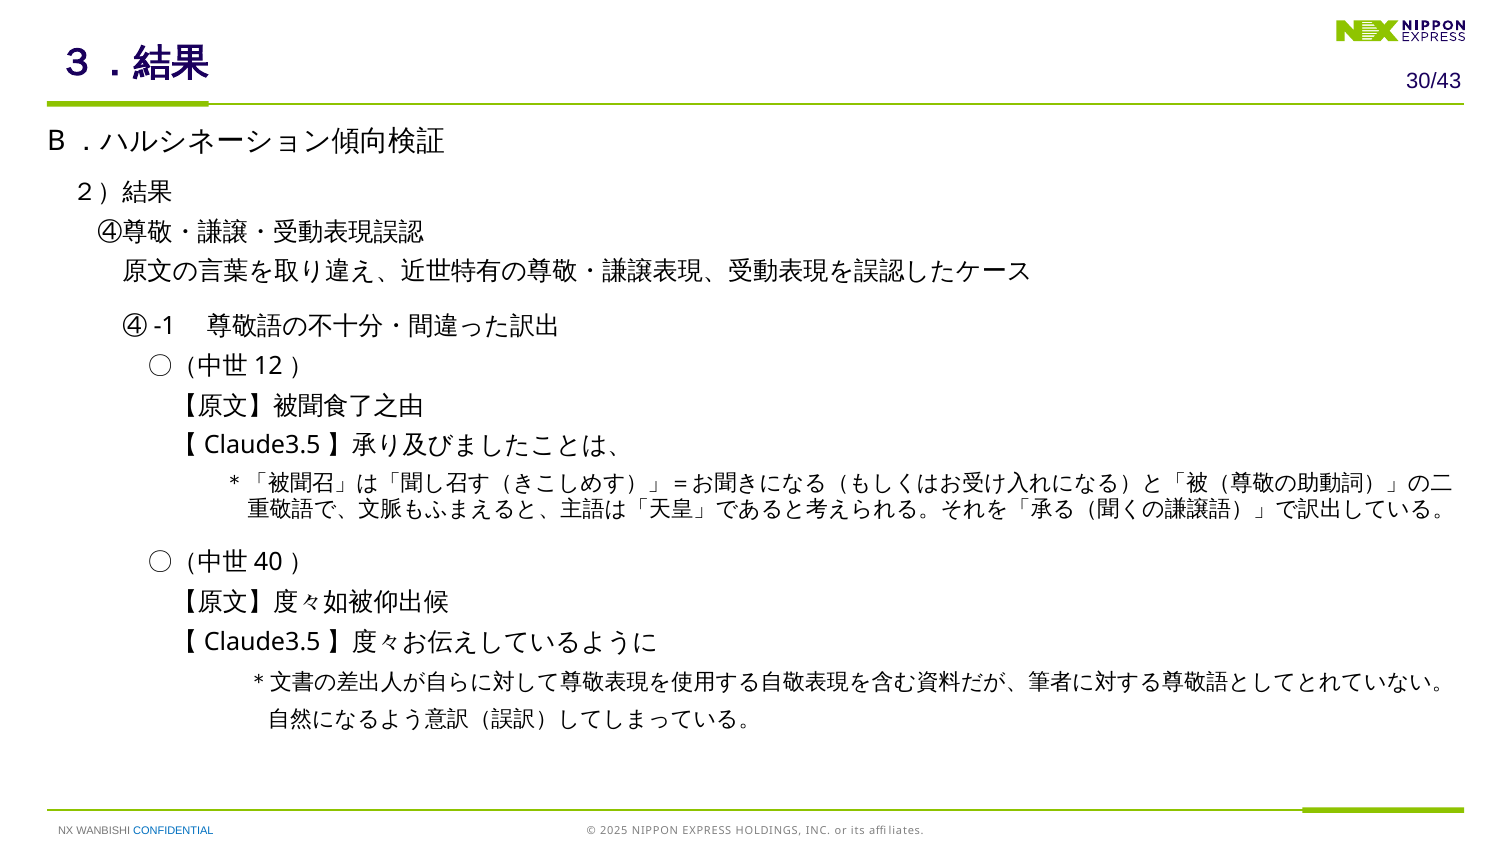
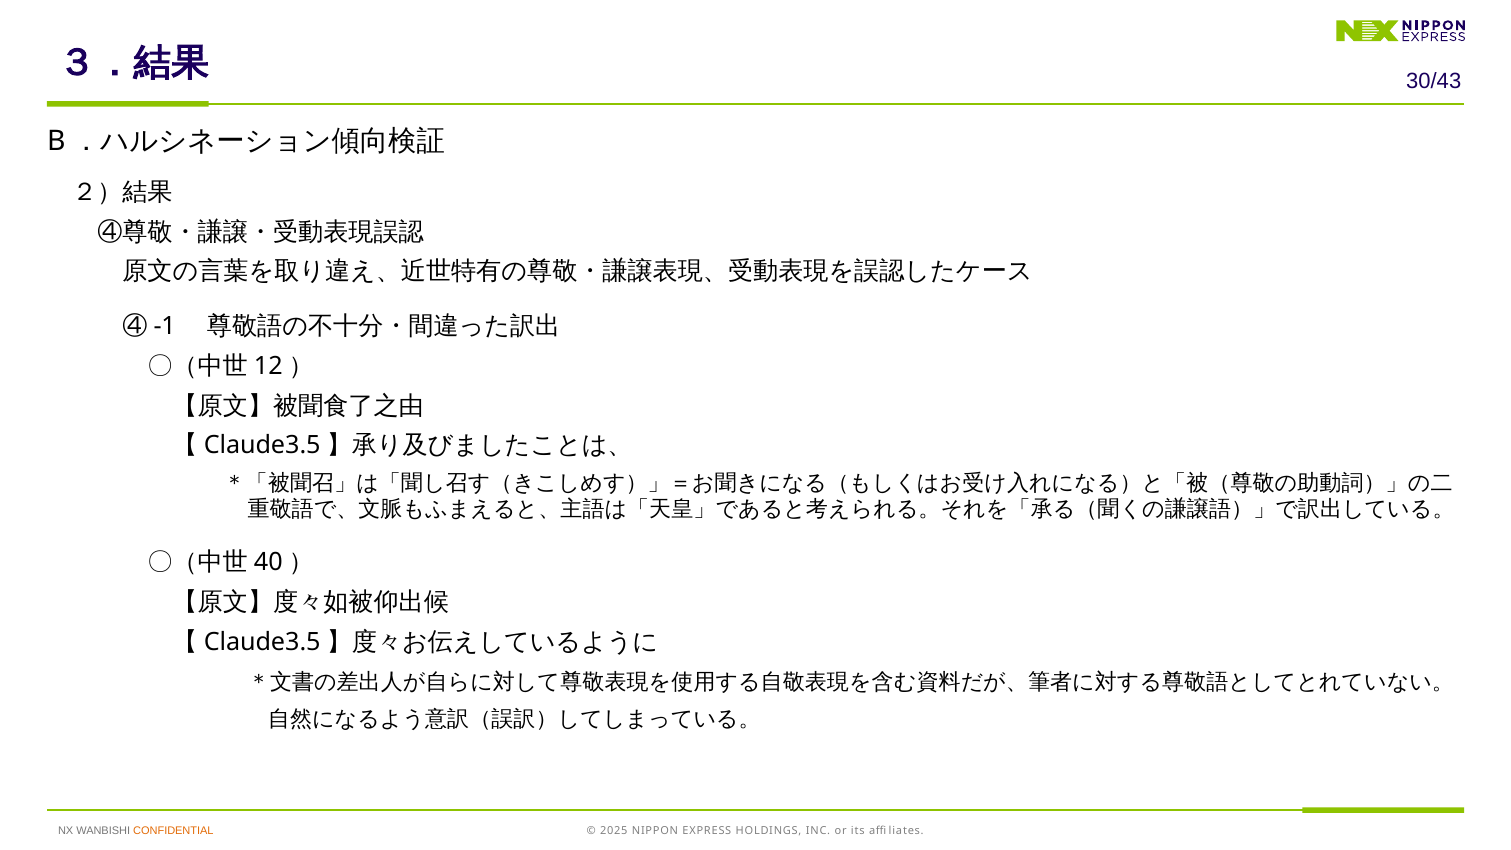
CONFIDENTIAL colour: blue -> orange
